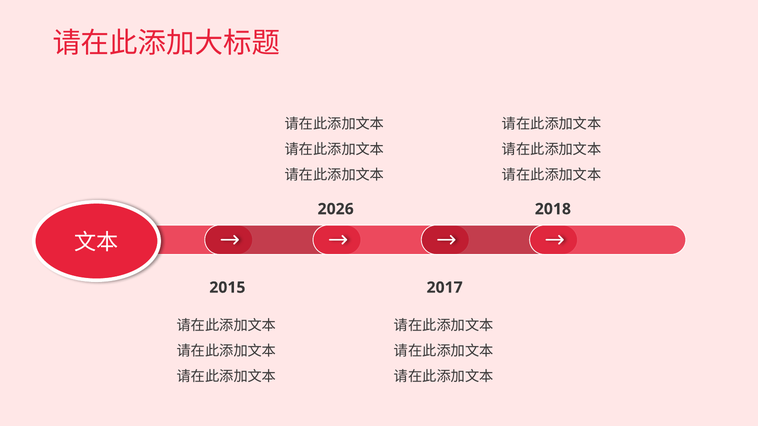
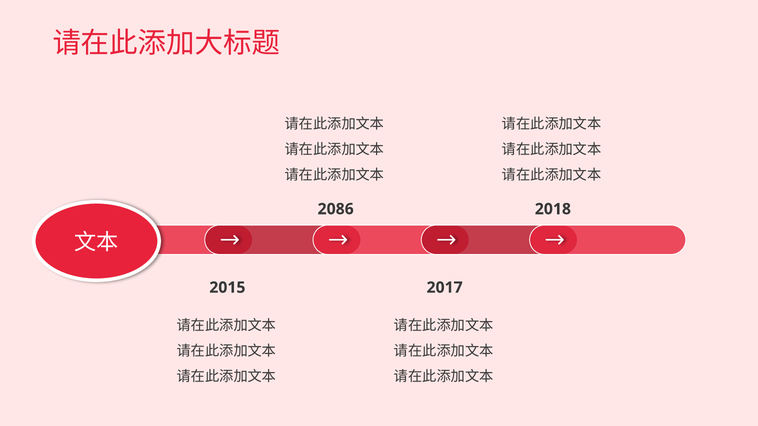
2026: 2026 -> 2086
